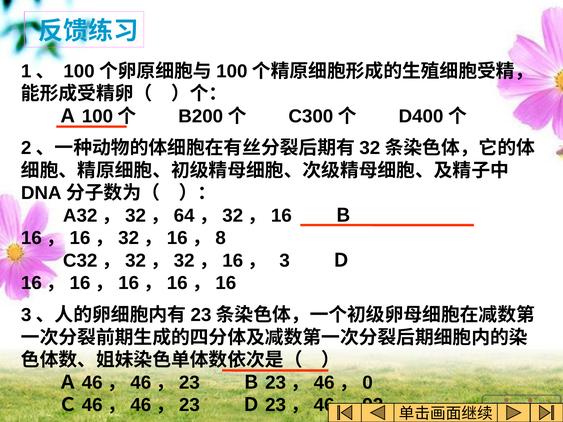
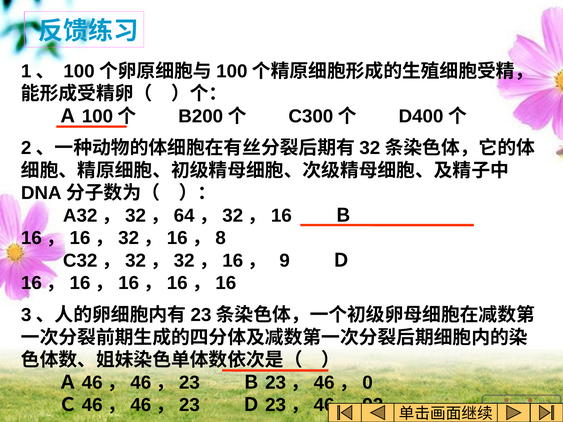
3: 3 -> 9
